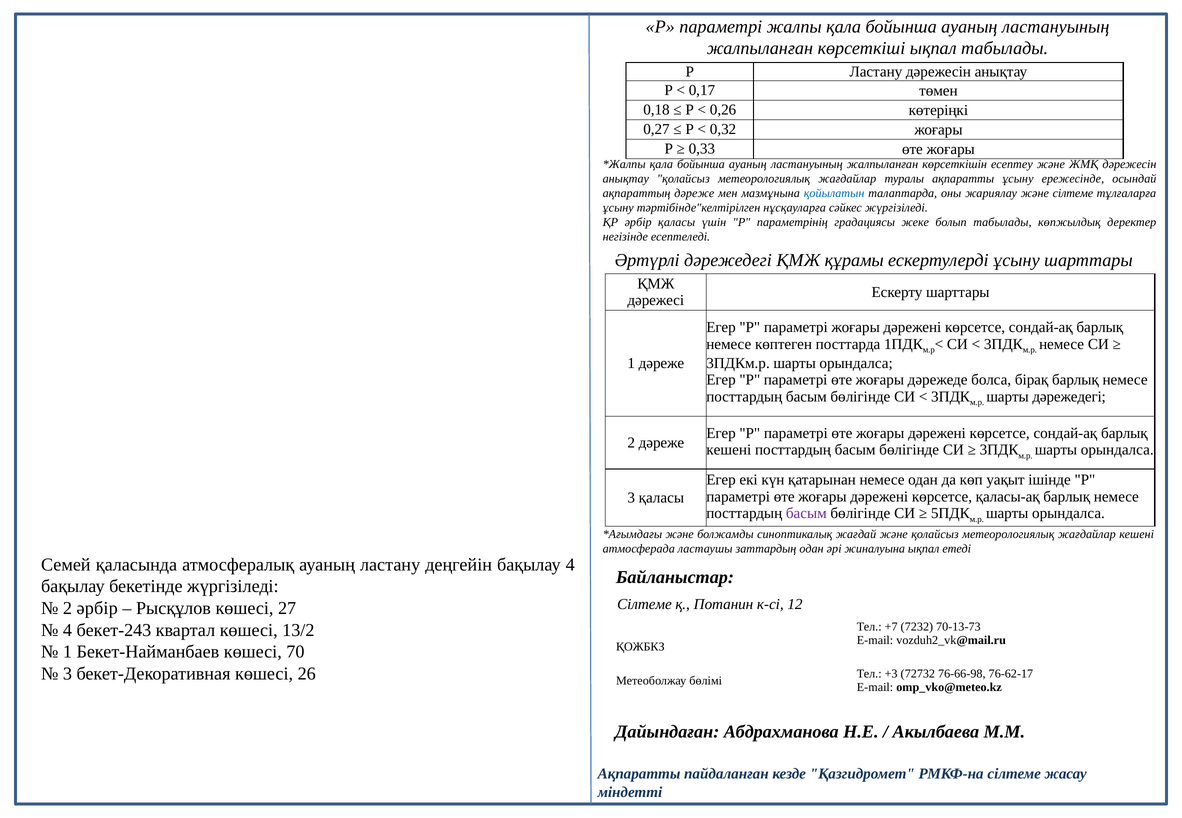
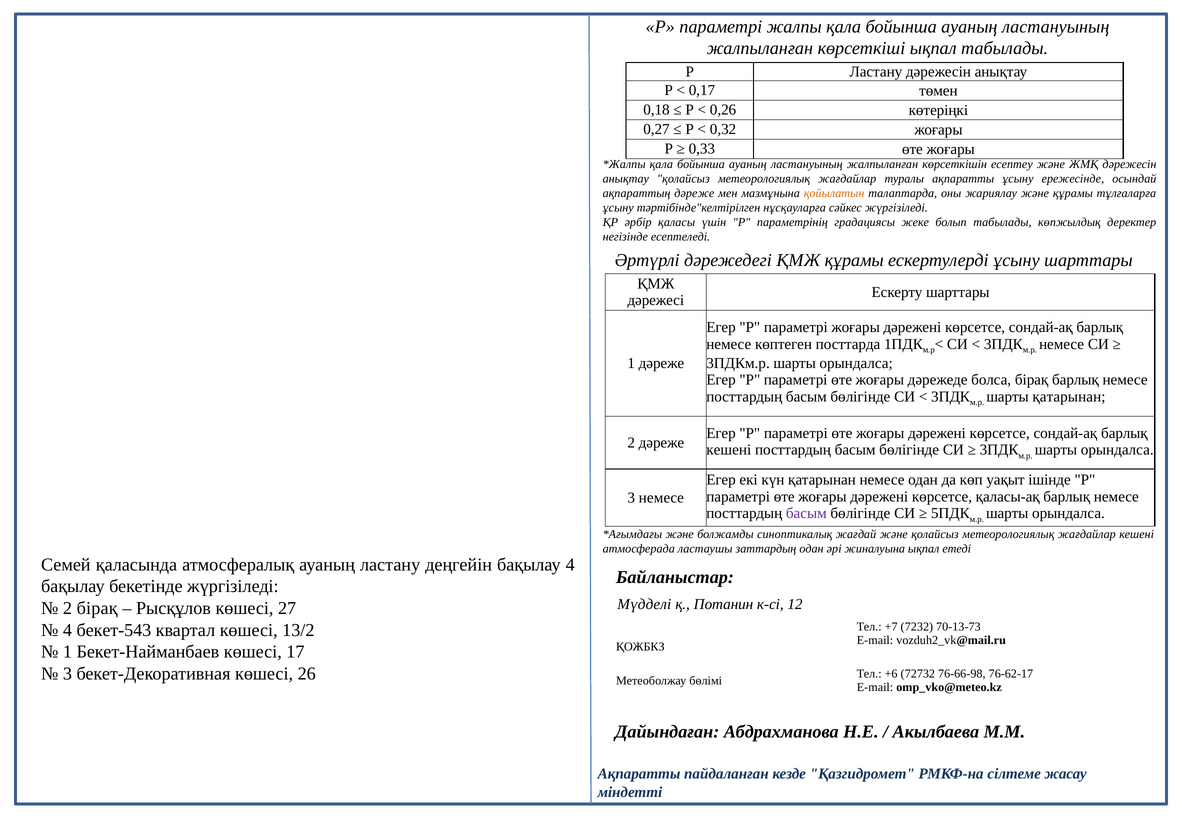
қойылатын colour: blue -> orange
және сілтеме: сілтеме -> құрамы
шарты дәрежедегі: дәрежедегі -> қатарынан
3 қаласы: қаласы -> немесе
Сілтеме at (644, 605): Сілтеме -> Мүдделі
2 әрбір: әрбір -> бірақ
бекет-243: бекет-243 -> бекет-543
70: 70 -> 17
+3: +3 -> +6
